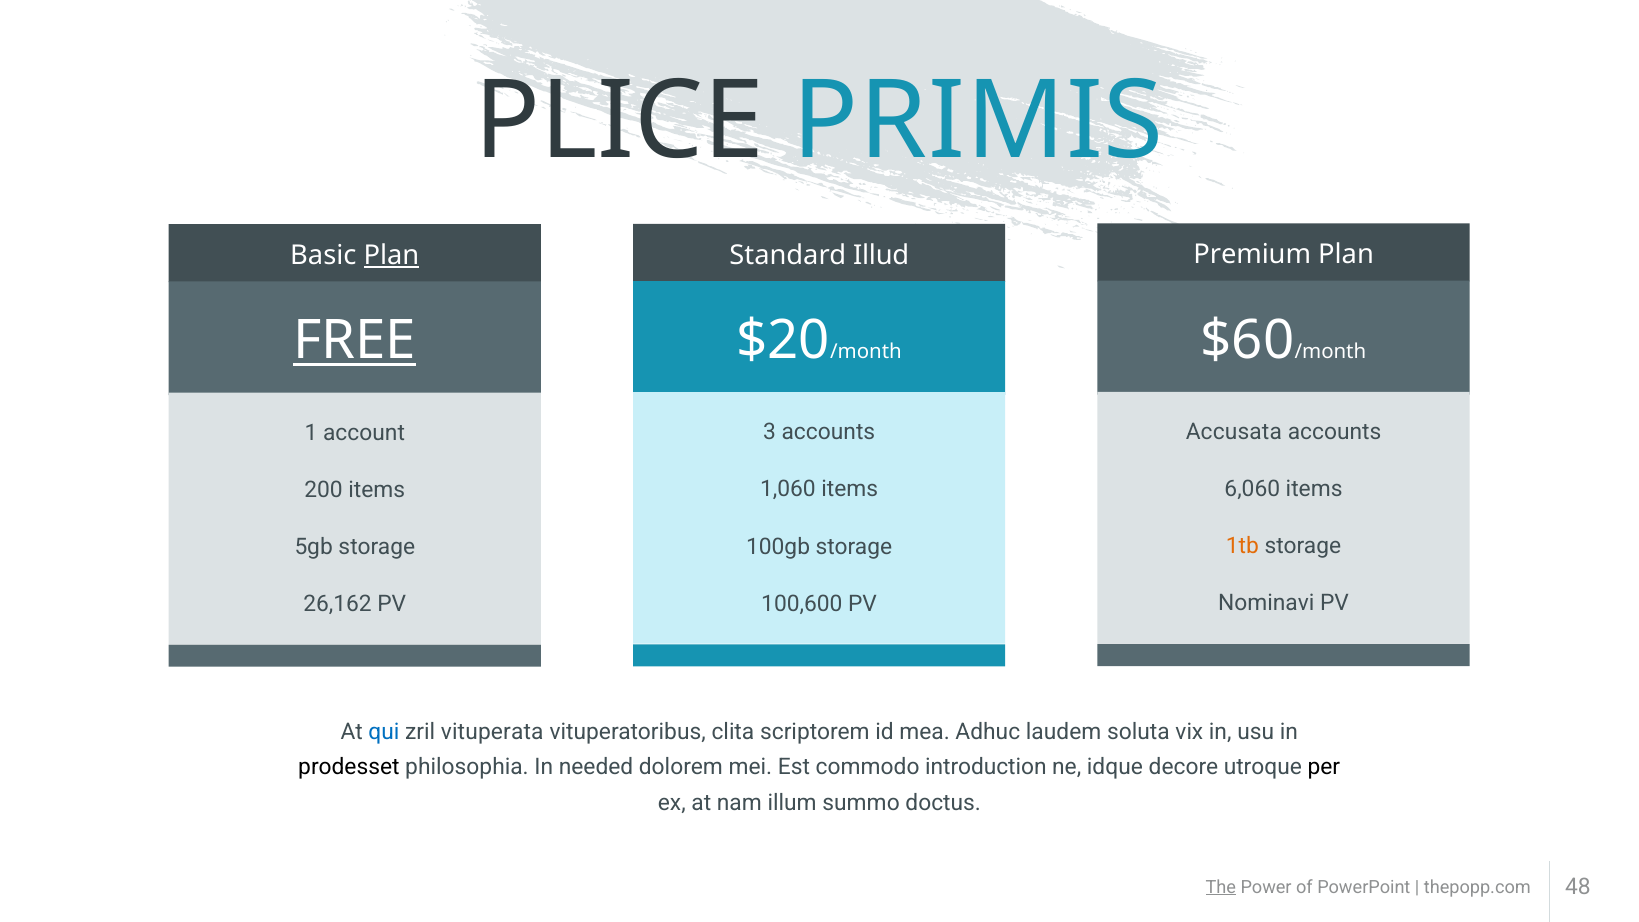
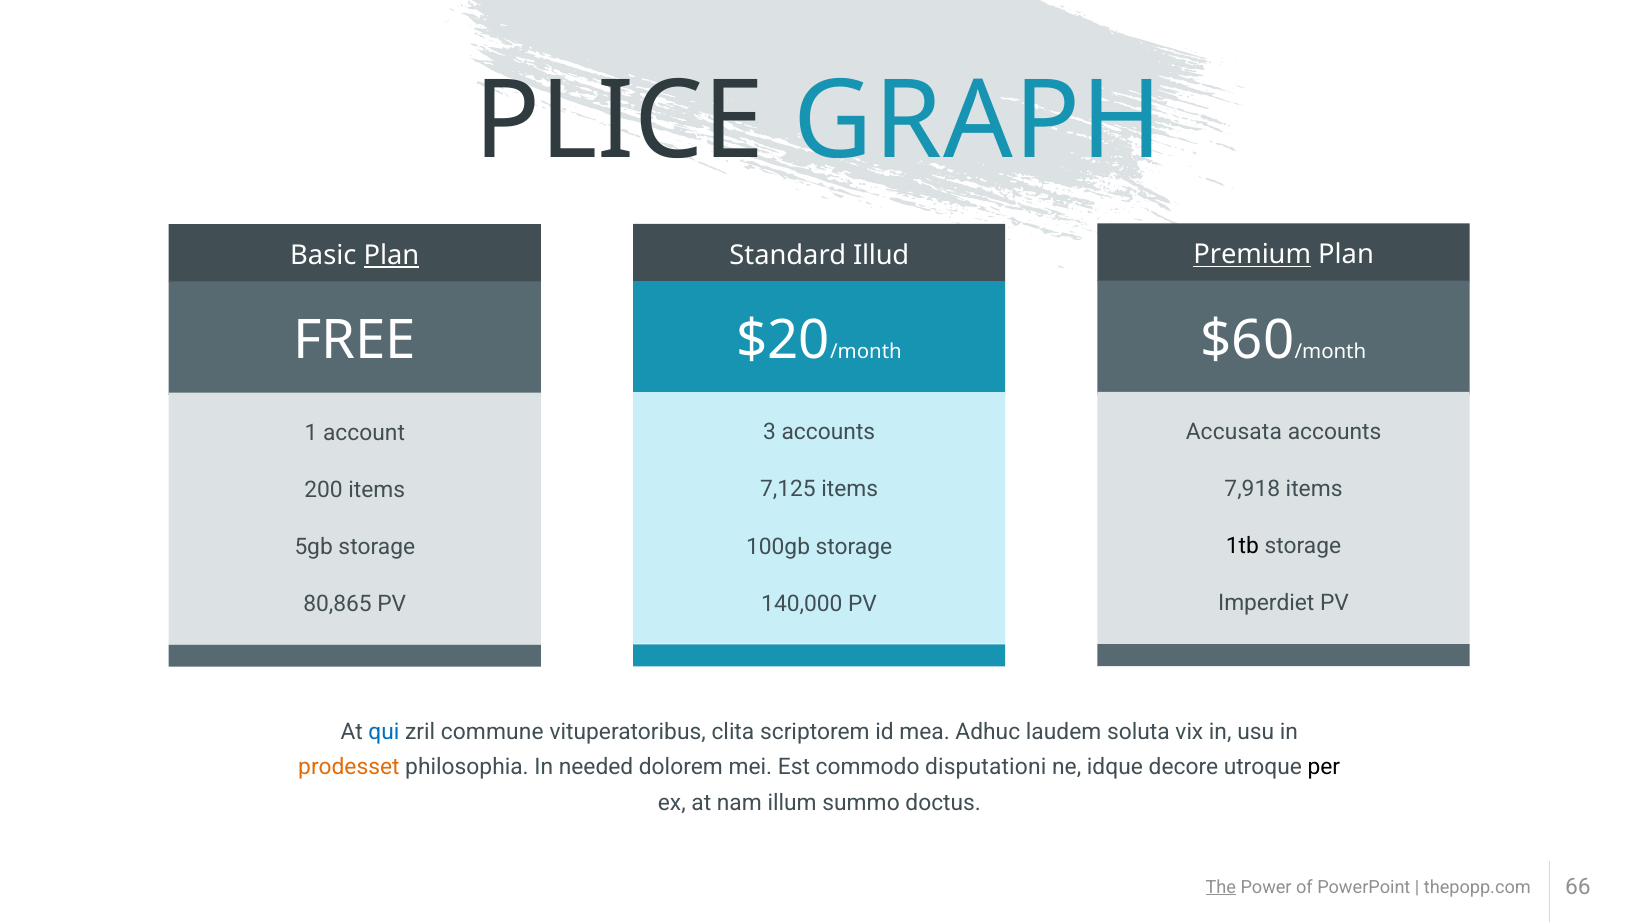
PRIMIS: PRIMIS -> GRAPH
Premium underline: none -> present
FREE underline: present -> none
6,060: 6,060 -> 7,918
1,060: 1,060 -> 7,125
1tb colour: orange -> black
Nominavi: Nominavi -> Imperdiet
100,600: 100,600 -> 140,000
26,162: 26,162 -> 80,865
vituperata: vituperata -> commune
prodesset colour: black -> orange
introduction: introduction -> disputationi
48: 48 -> 66
